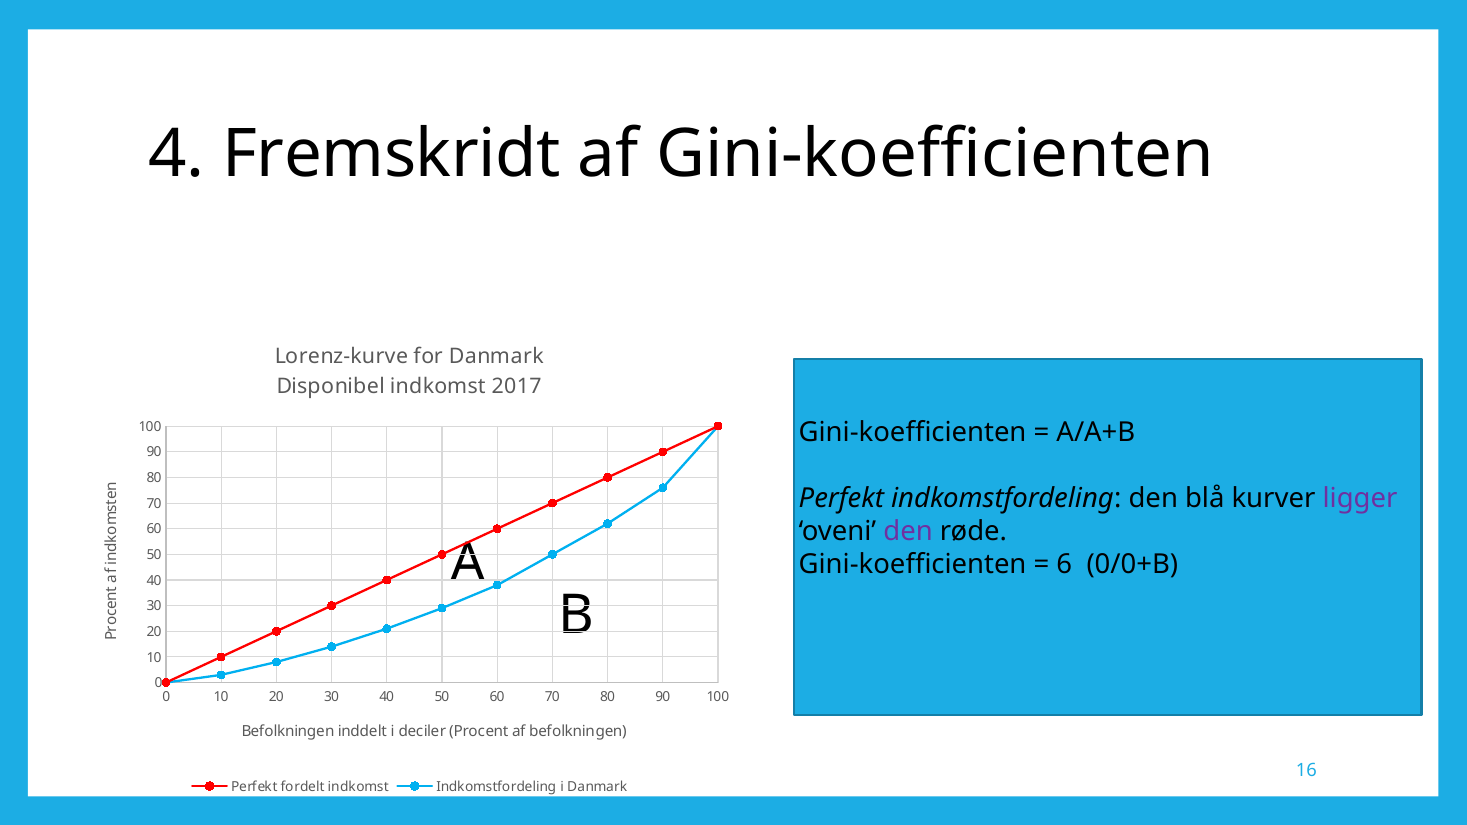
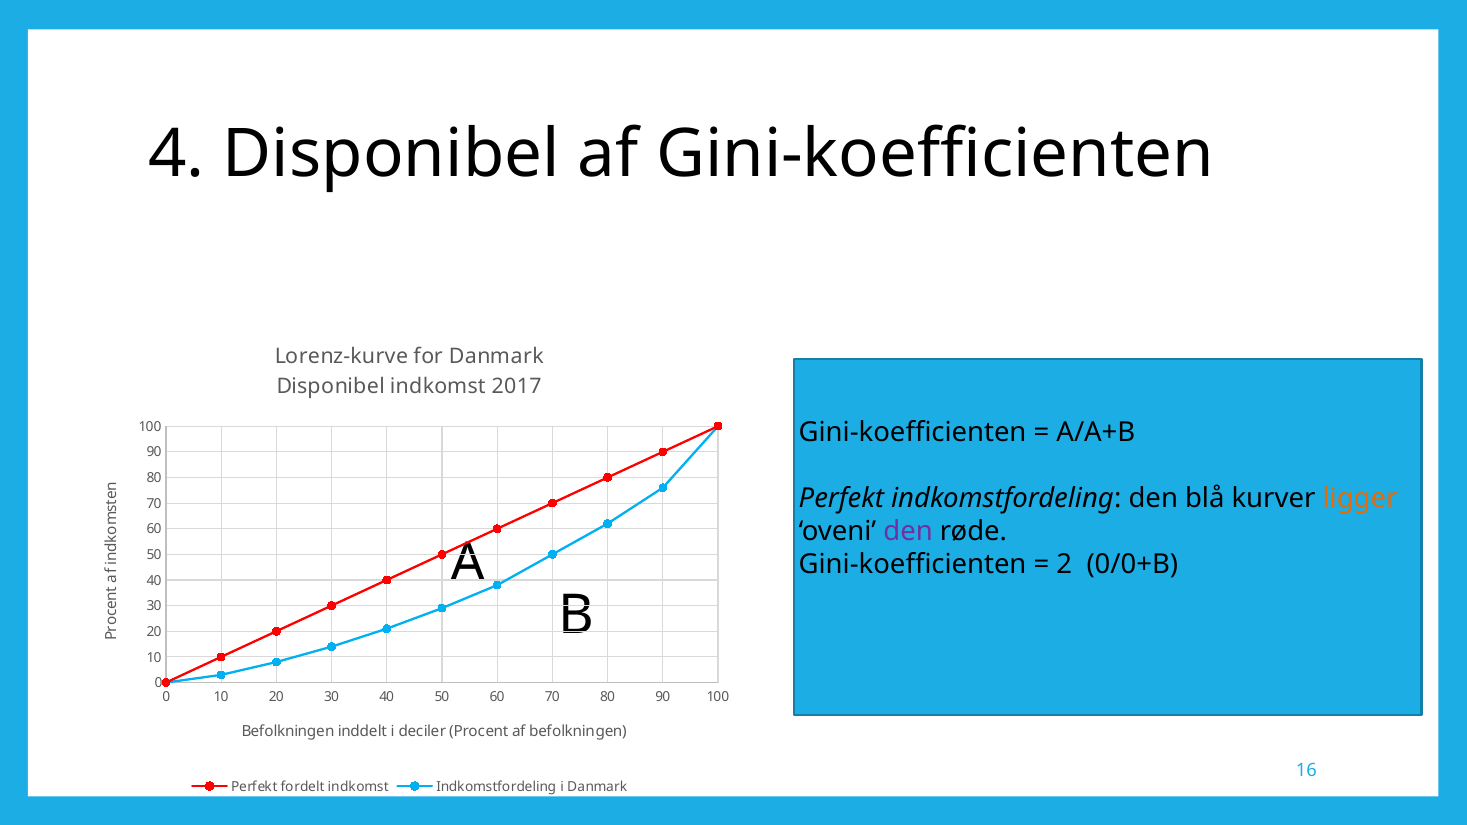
4 Fremskridt: Fremskridt -> Disponibel
ligger colour: purple -> orange
6: 6 -> 2
